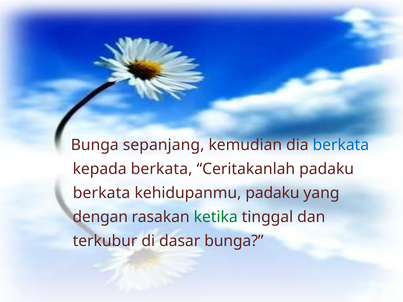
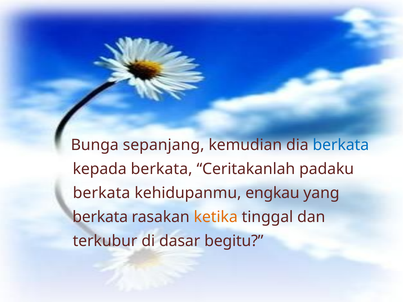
kehidupanmu padaku: padaku -> engkau
dengan at (100, 217): dengan -> berkata
ketika colour: green -> orange
dasar bunga: bunga -> begitu
